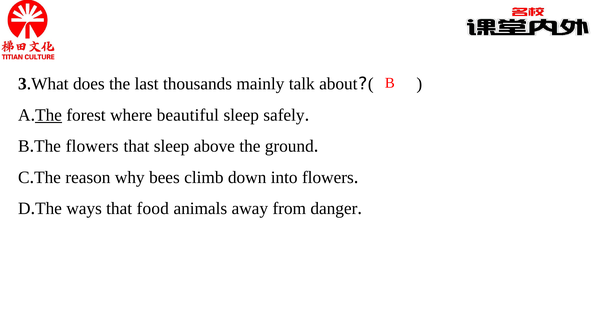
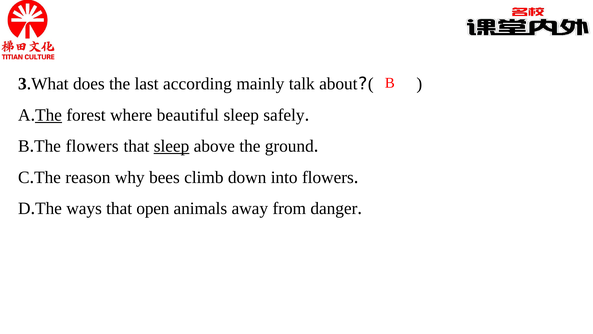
thousands: thousands -> according
sleep at (172, 146) underline: none -> present
food: food -> open
